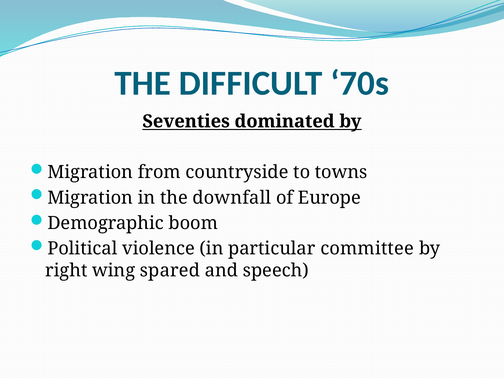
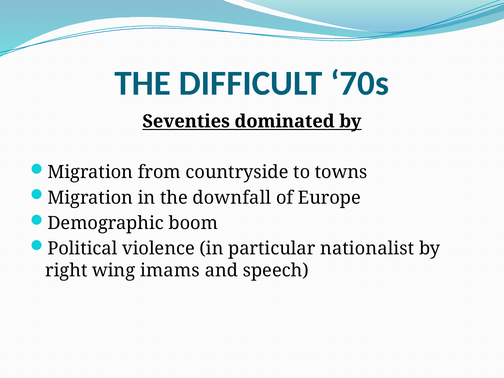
committee: committee -> nationalist
spared: spared -> imams
